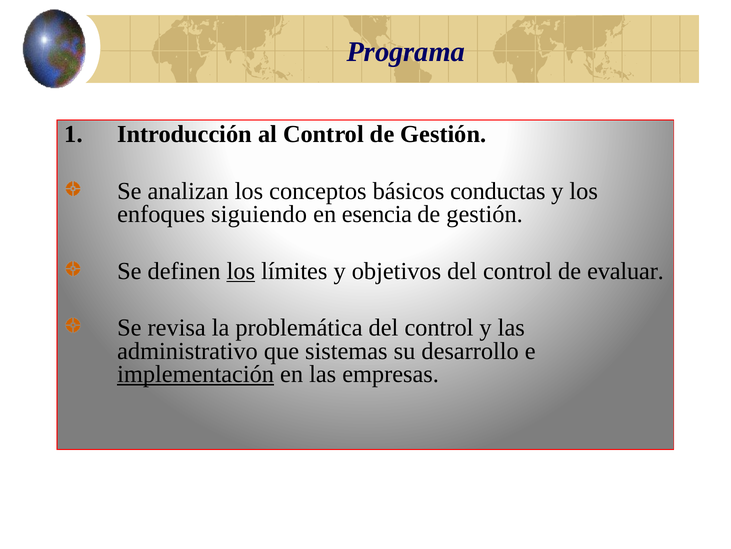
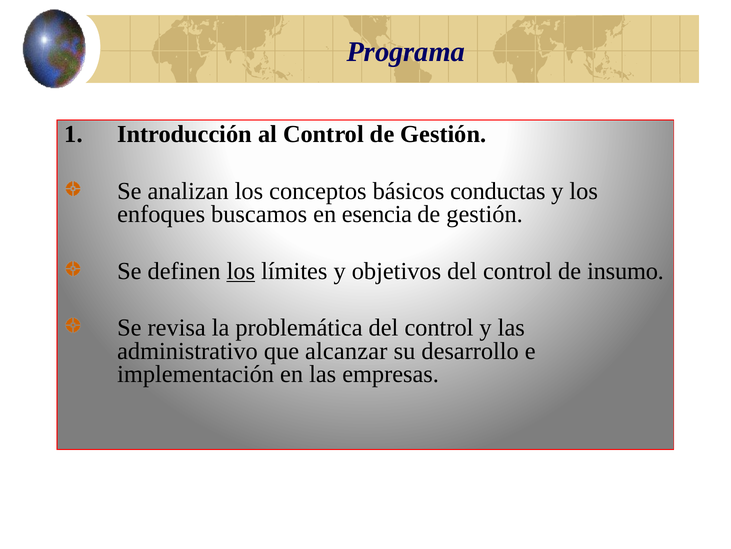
siguiendo: siguiendo -> buscamos
evaluar: evaluar -> insumo
sistemas: sistemas -> alcanzar
implementación underline: present -> none
